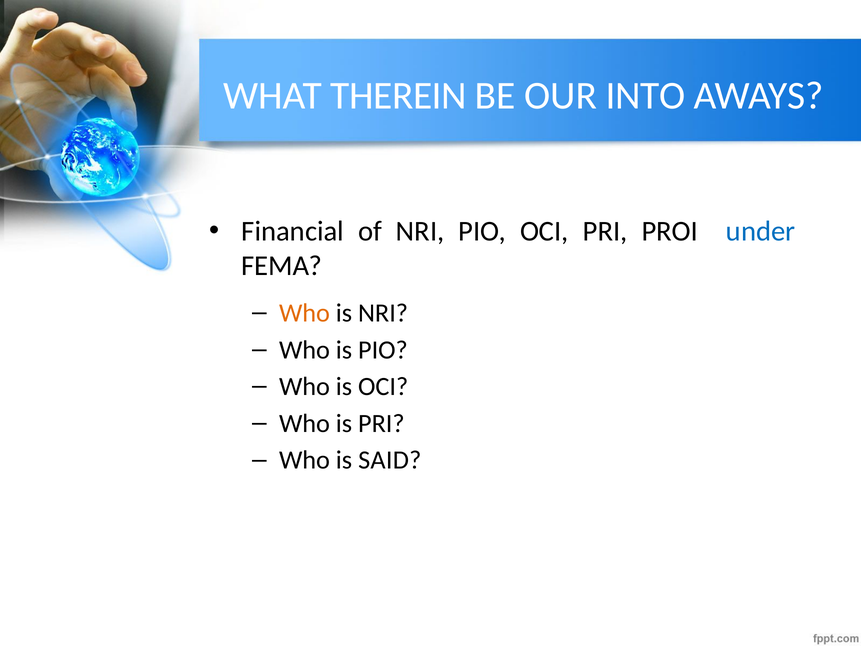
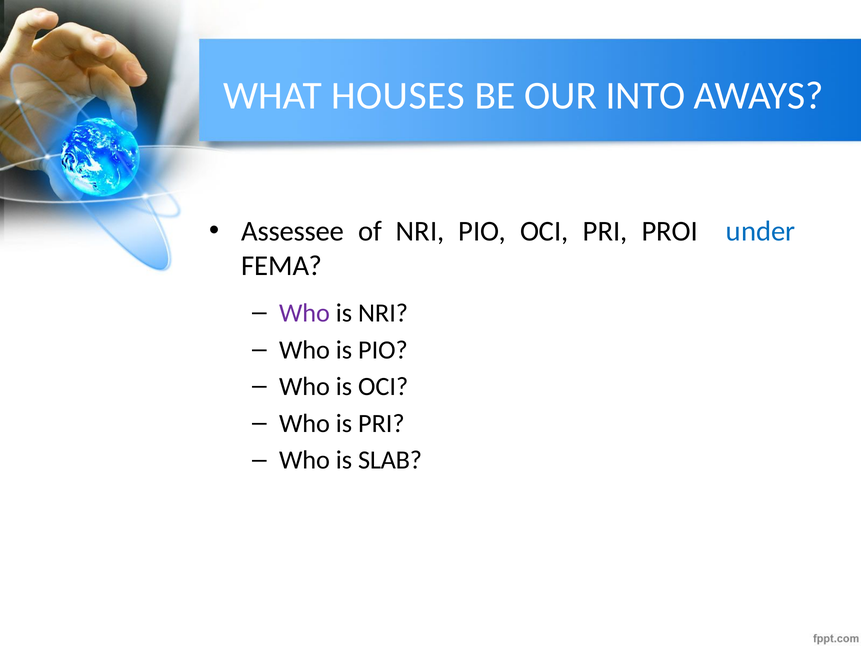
THEREIN: THEREIN -> HOUSES
Financial: Financial -> Assessee
Who at (304, 313) colour: orange -> purple
SAID: SAID -> SLAB
